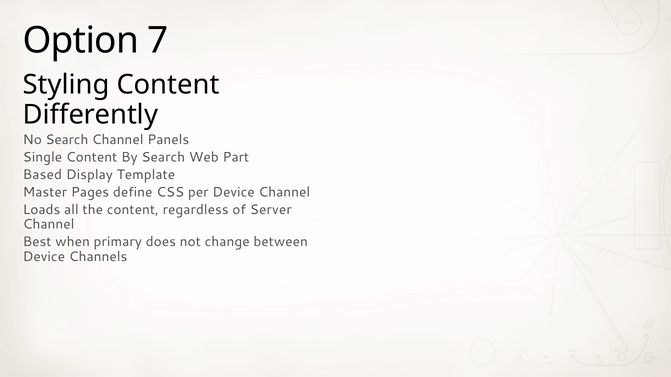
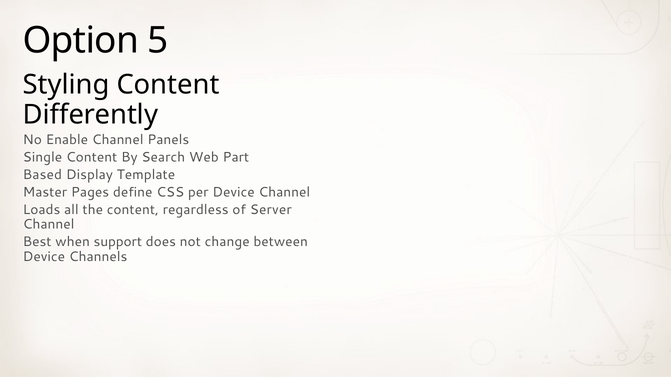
7: 7 -> 5
No Search: Search -> Enable
primary: primary -> support
